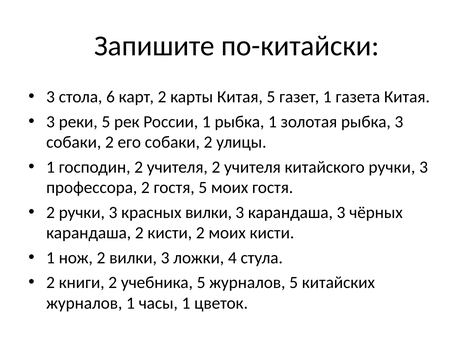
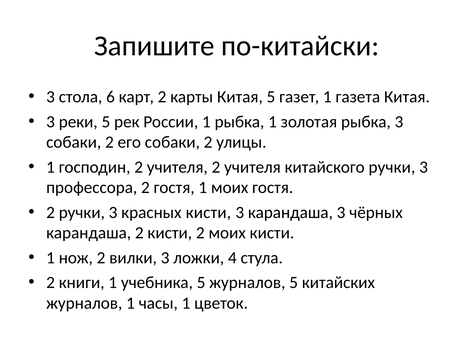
гостя 5: 5 -> 1
красных вилки: вилки -> кисти
книги 2: 2 -> 1
